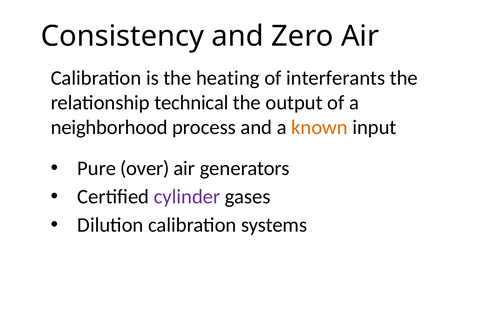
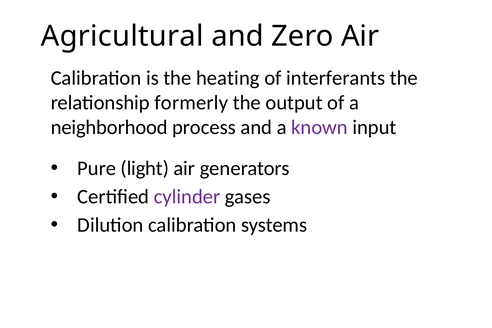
Consistency: Consistency -> Agricultural
technical: technical -> formerly
known colour: orange -> purple
over: over -> light
